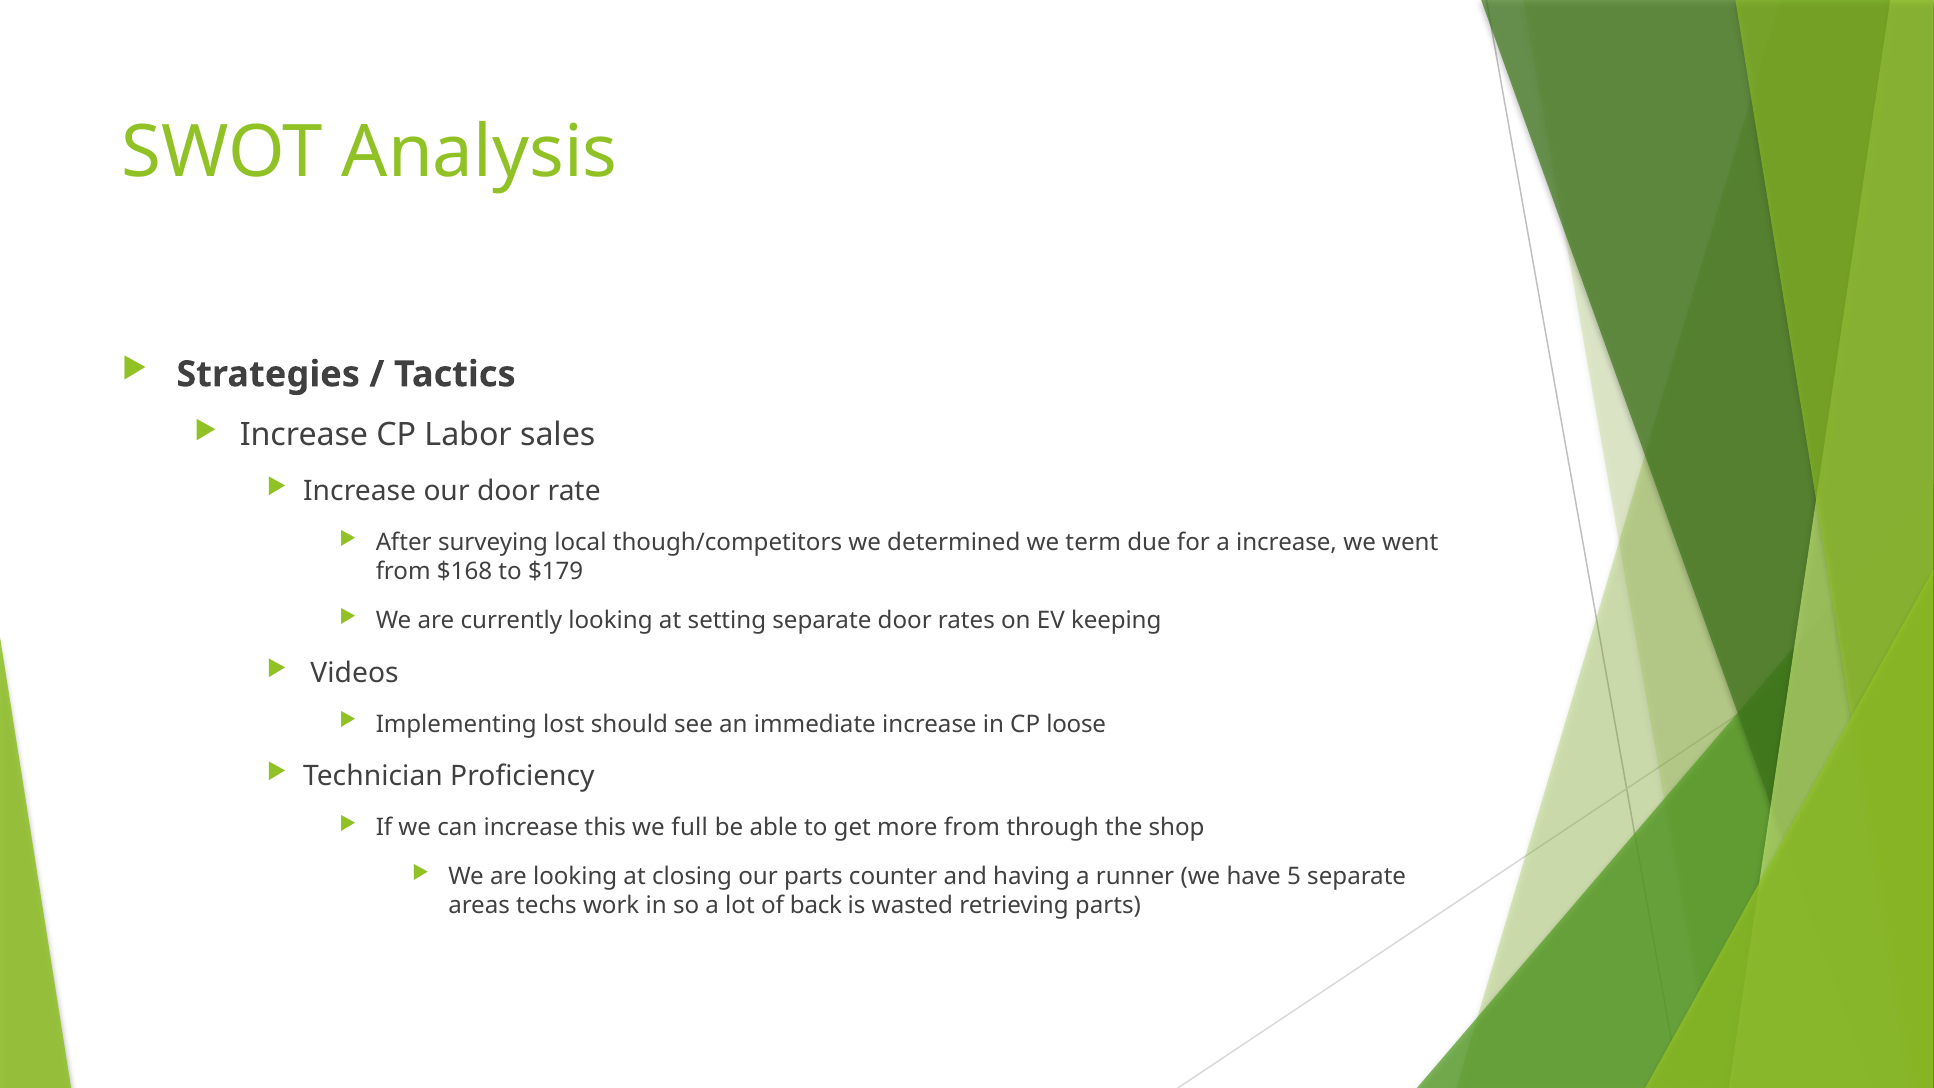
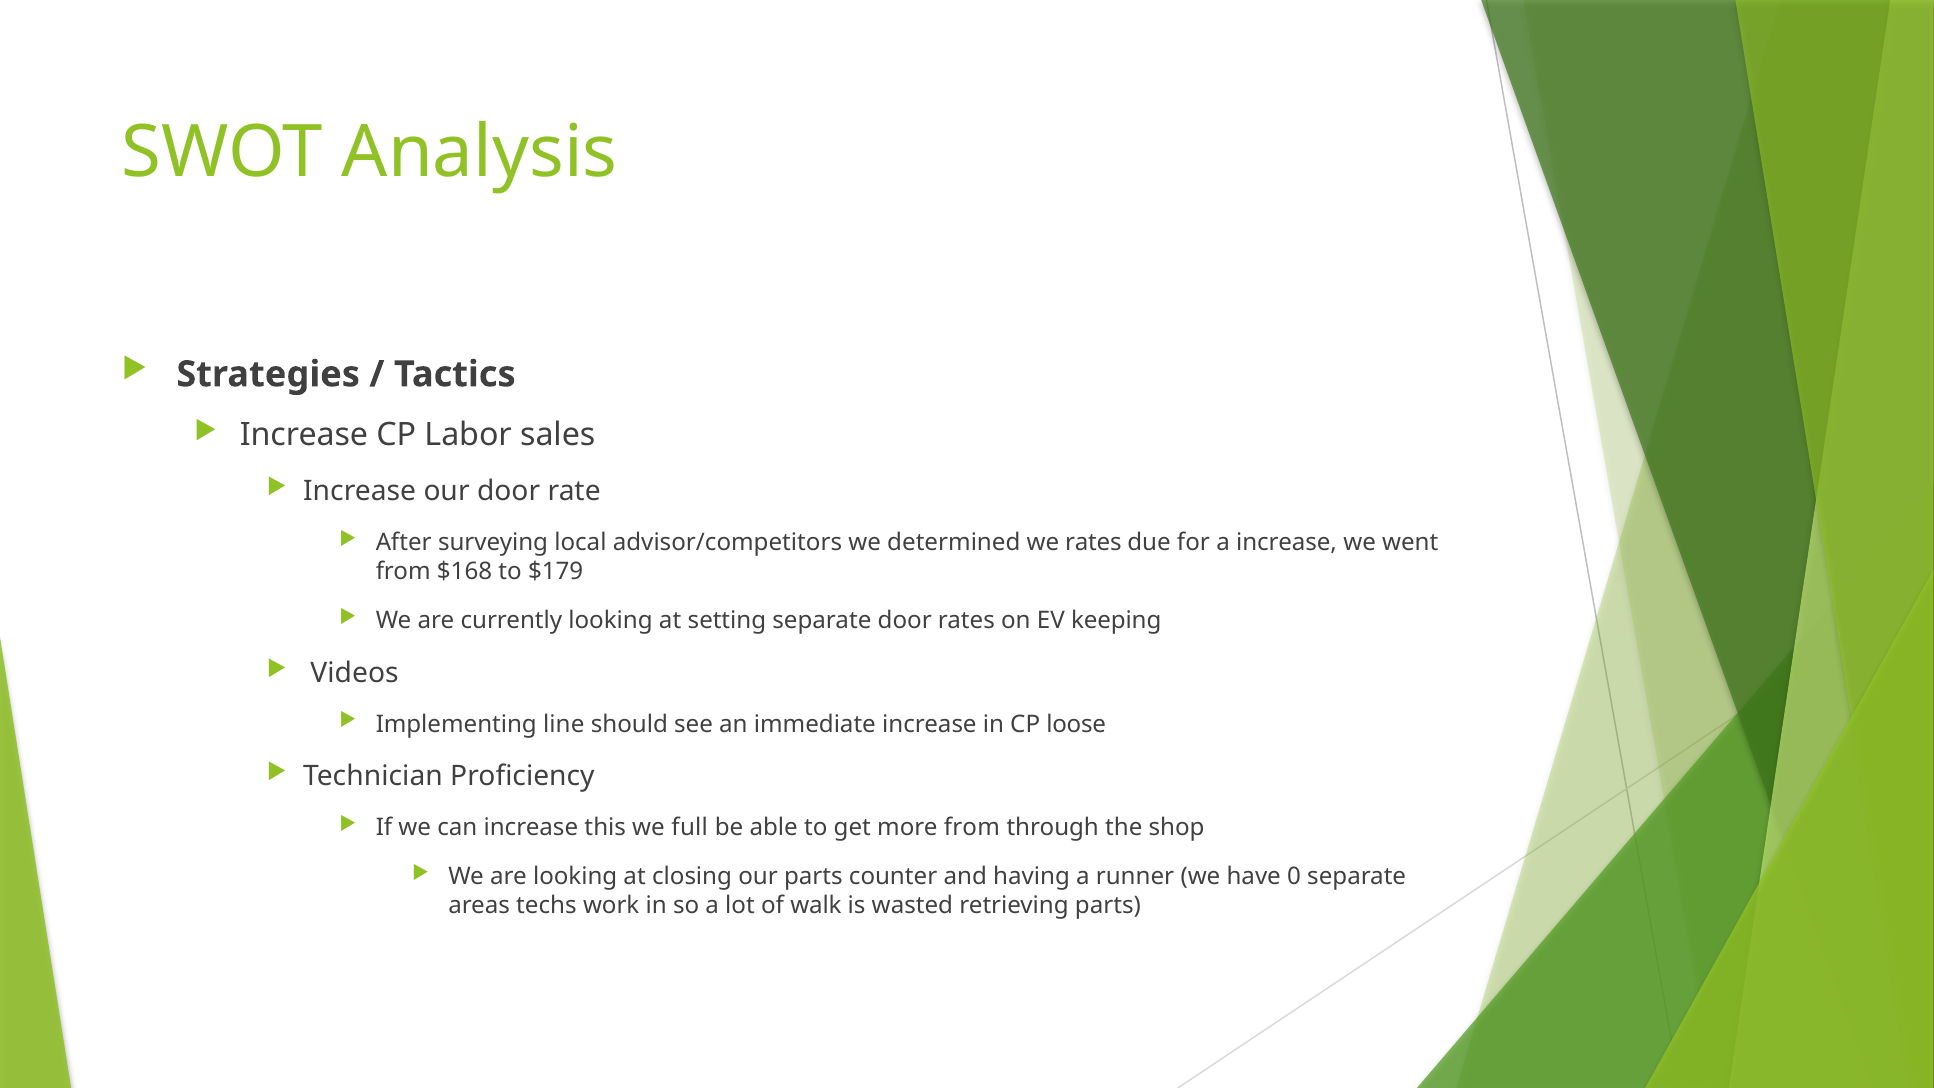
though/competitors: though/competitors -> advisor/competitors
we term: term -> rates
lost: lost -> line
5: 5 -> 0
back: back -> walk
